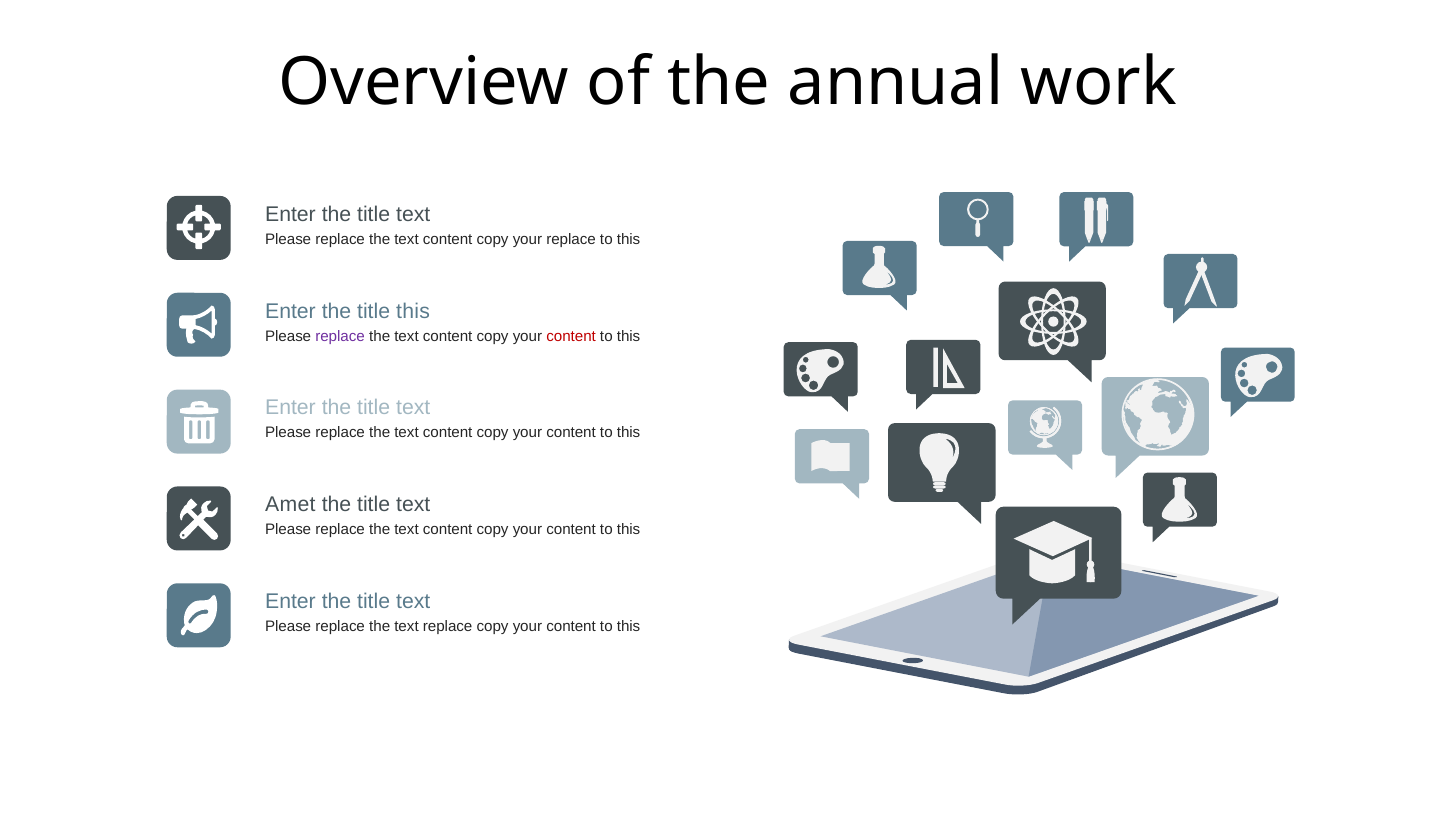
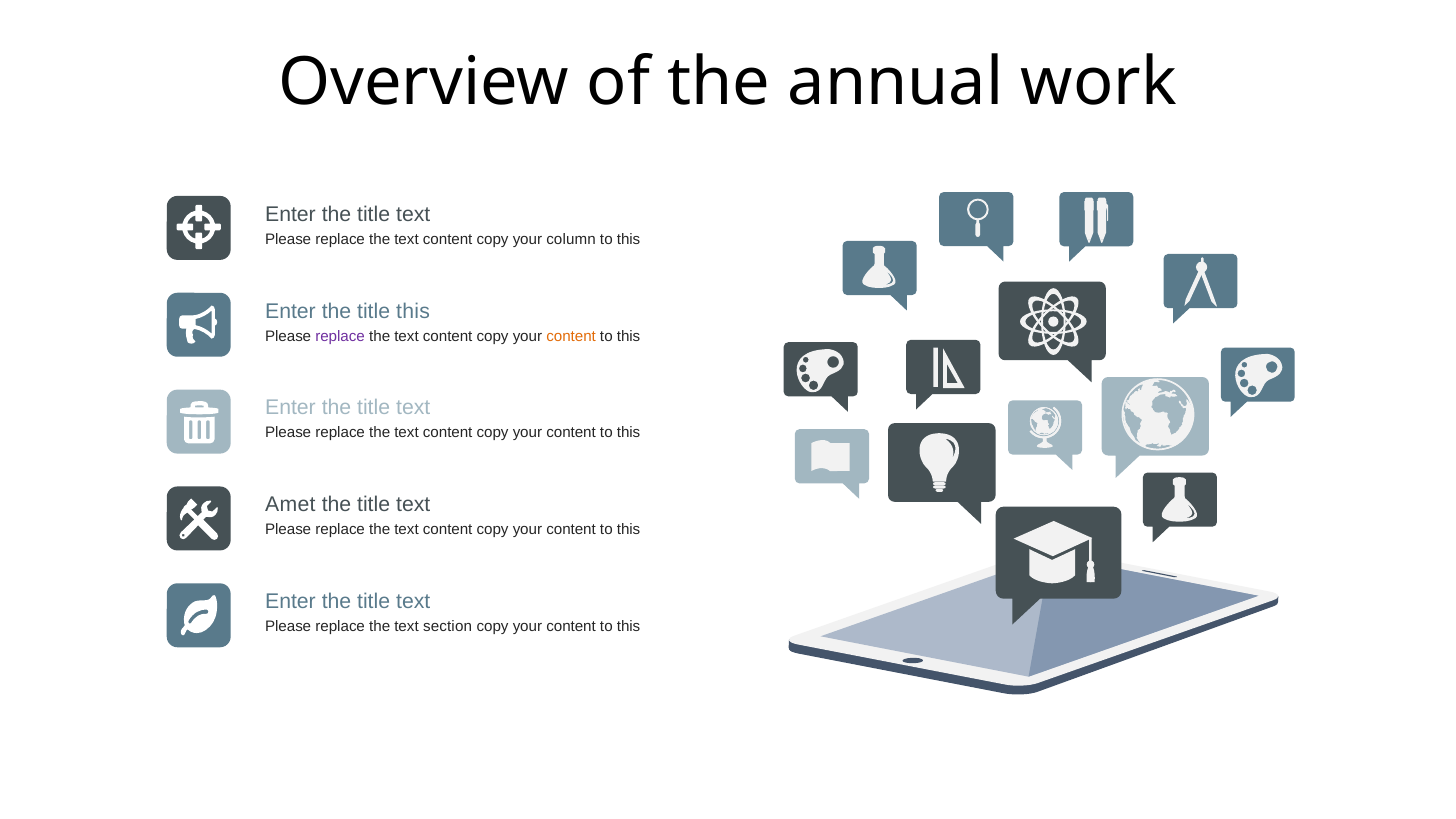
your replace: replace -> column
content at (571, 336) colour: red -> orange
text replace: replace -> section
